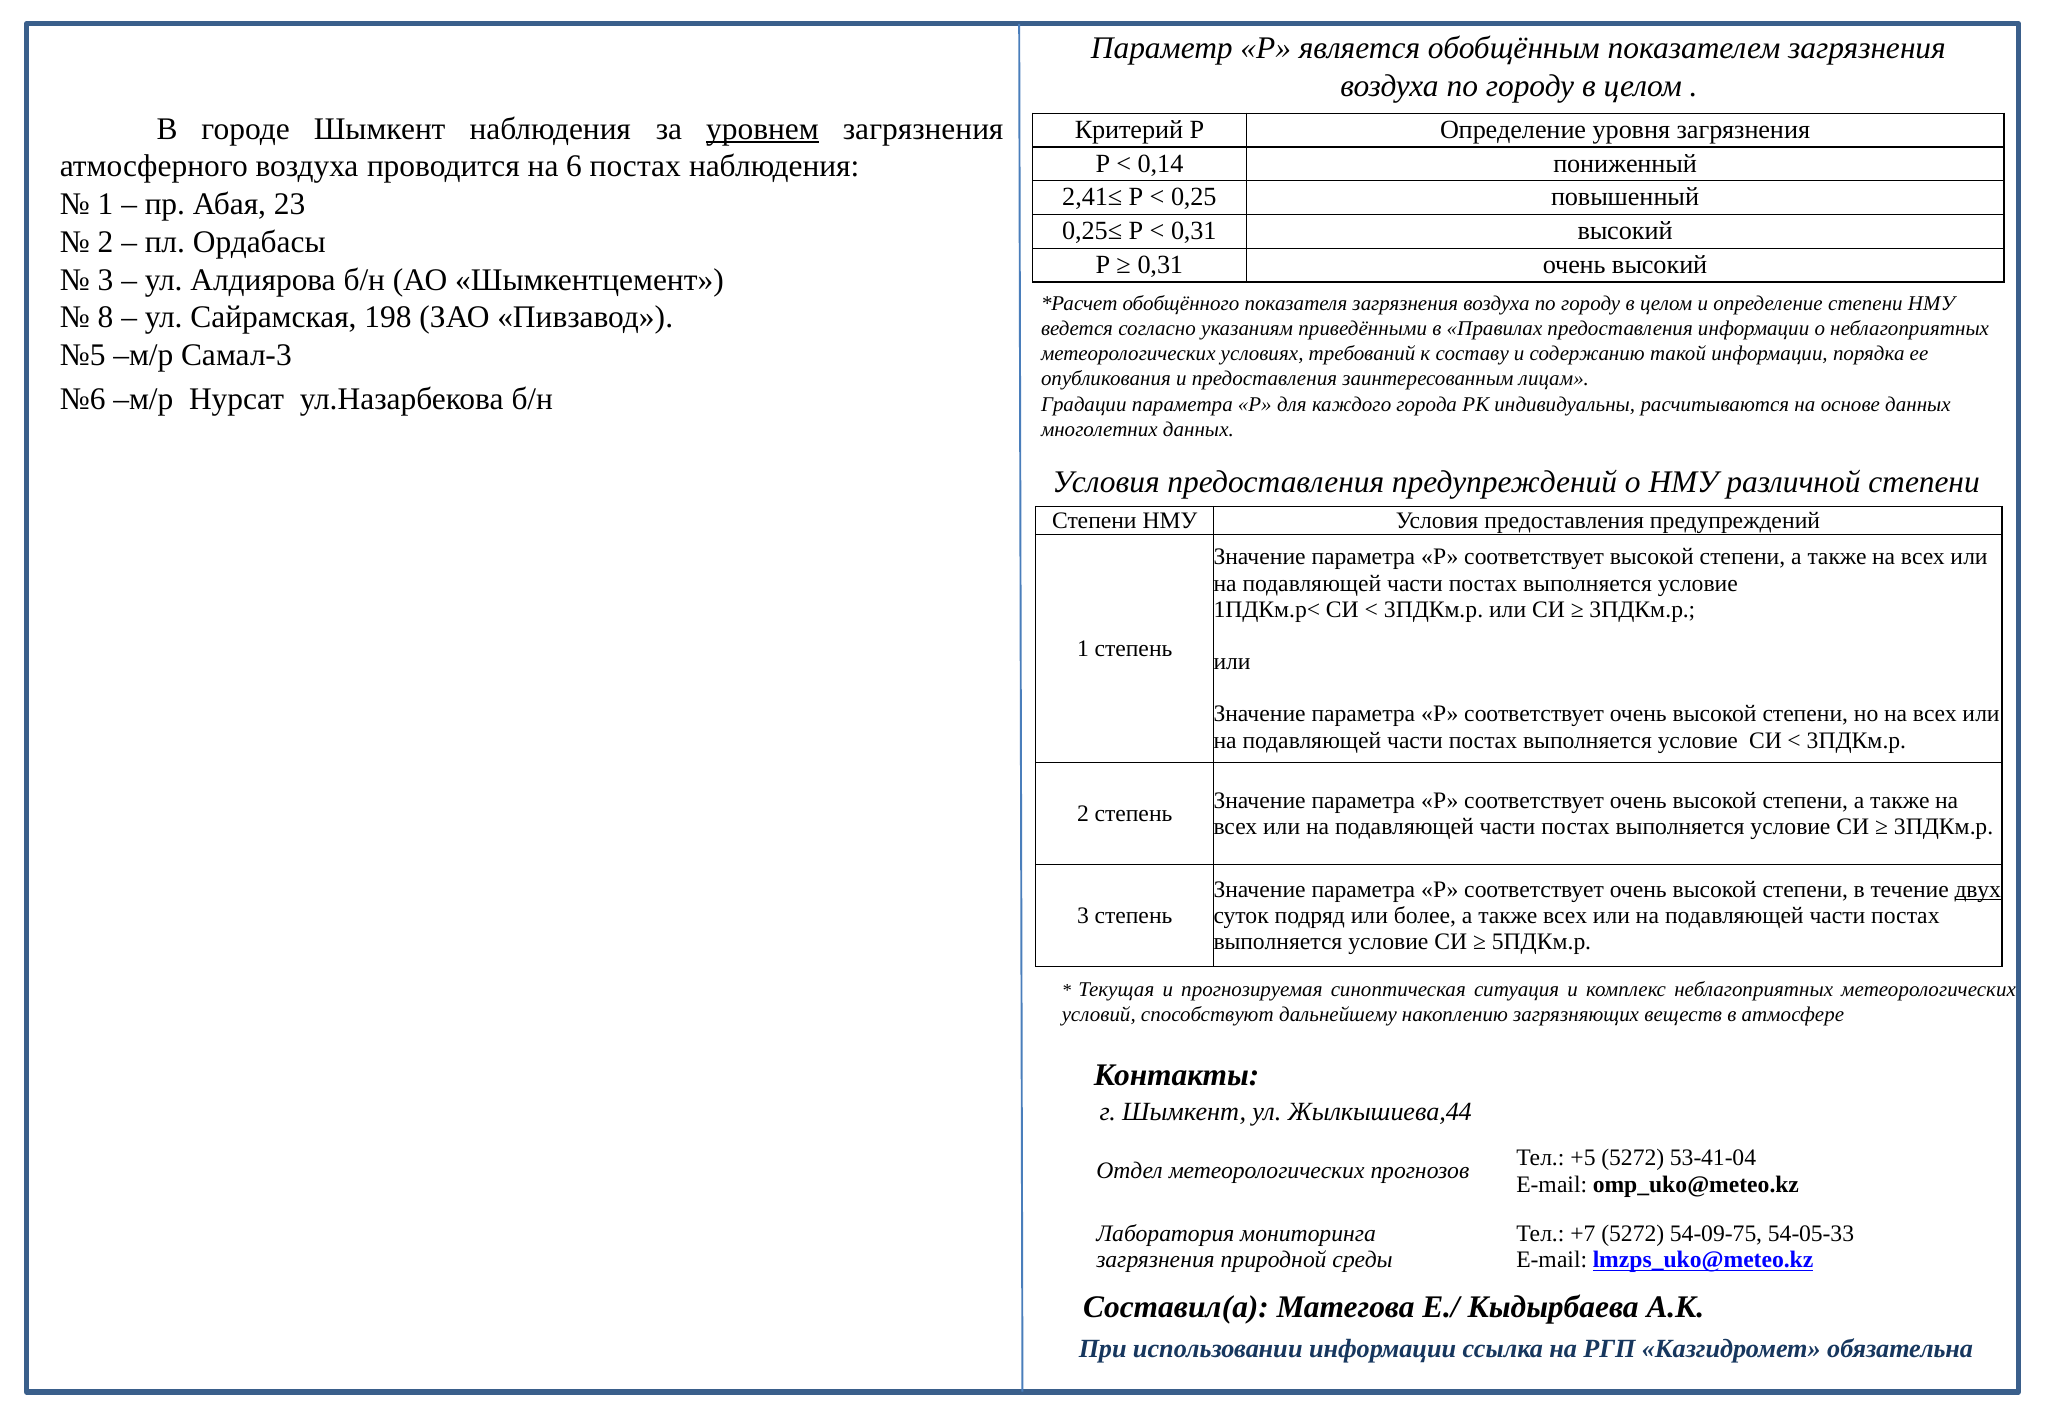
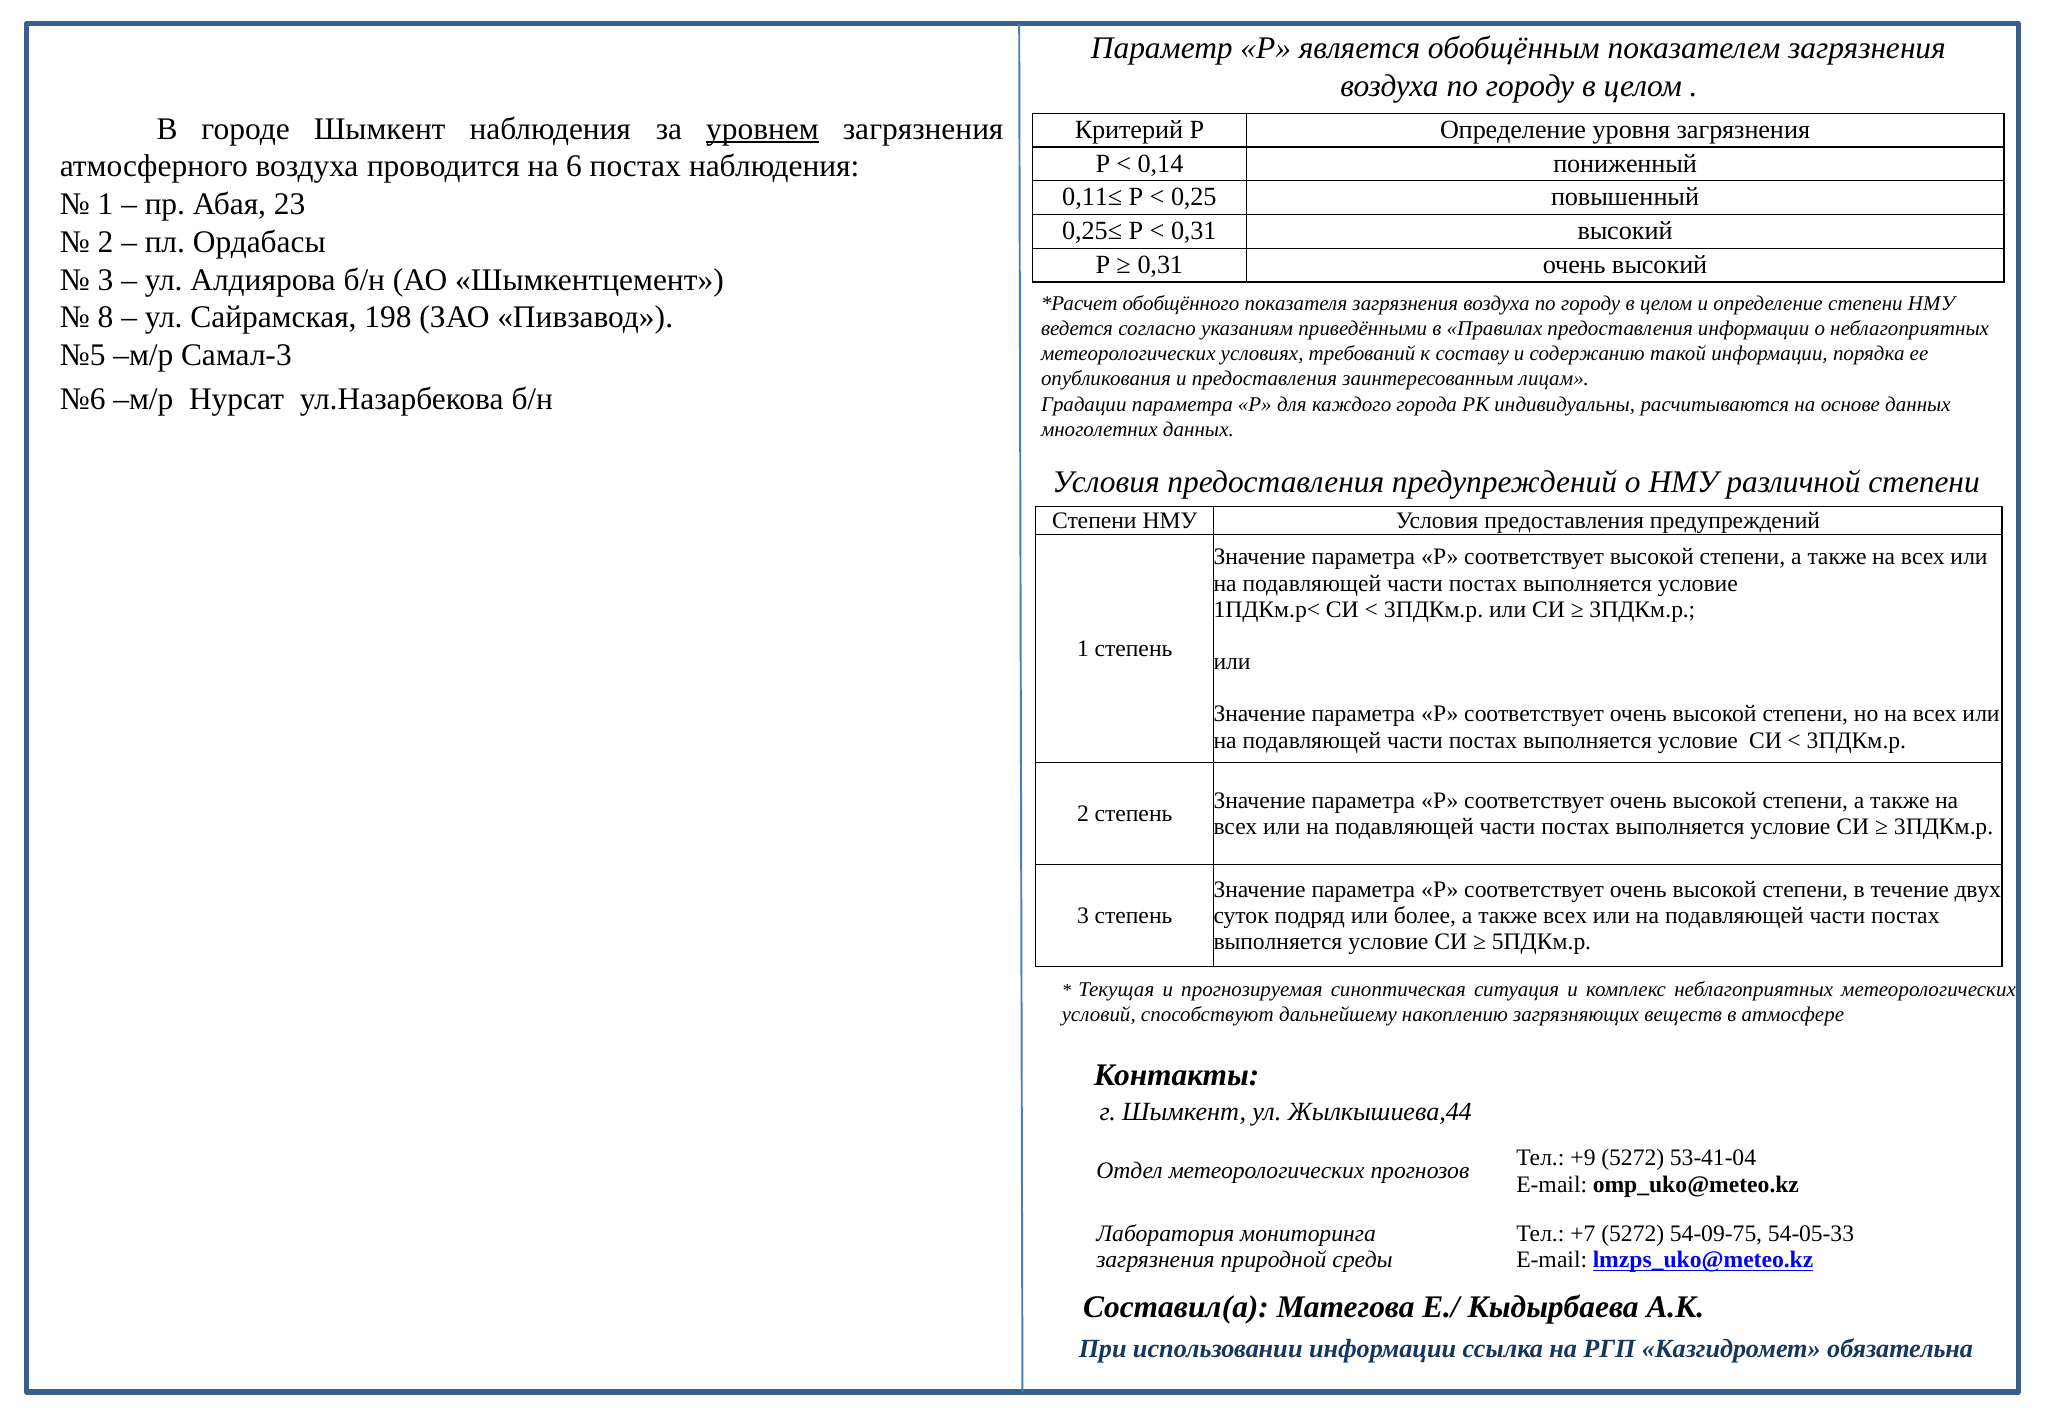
2,41≤: 2,41≤ -> 0,11≤
двух underline: present -> none
+5: +5 -> +9
